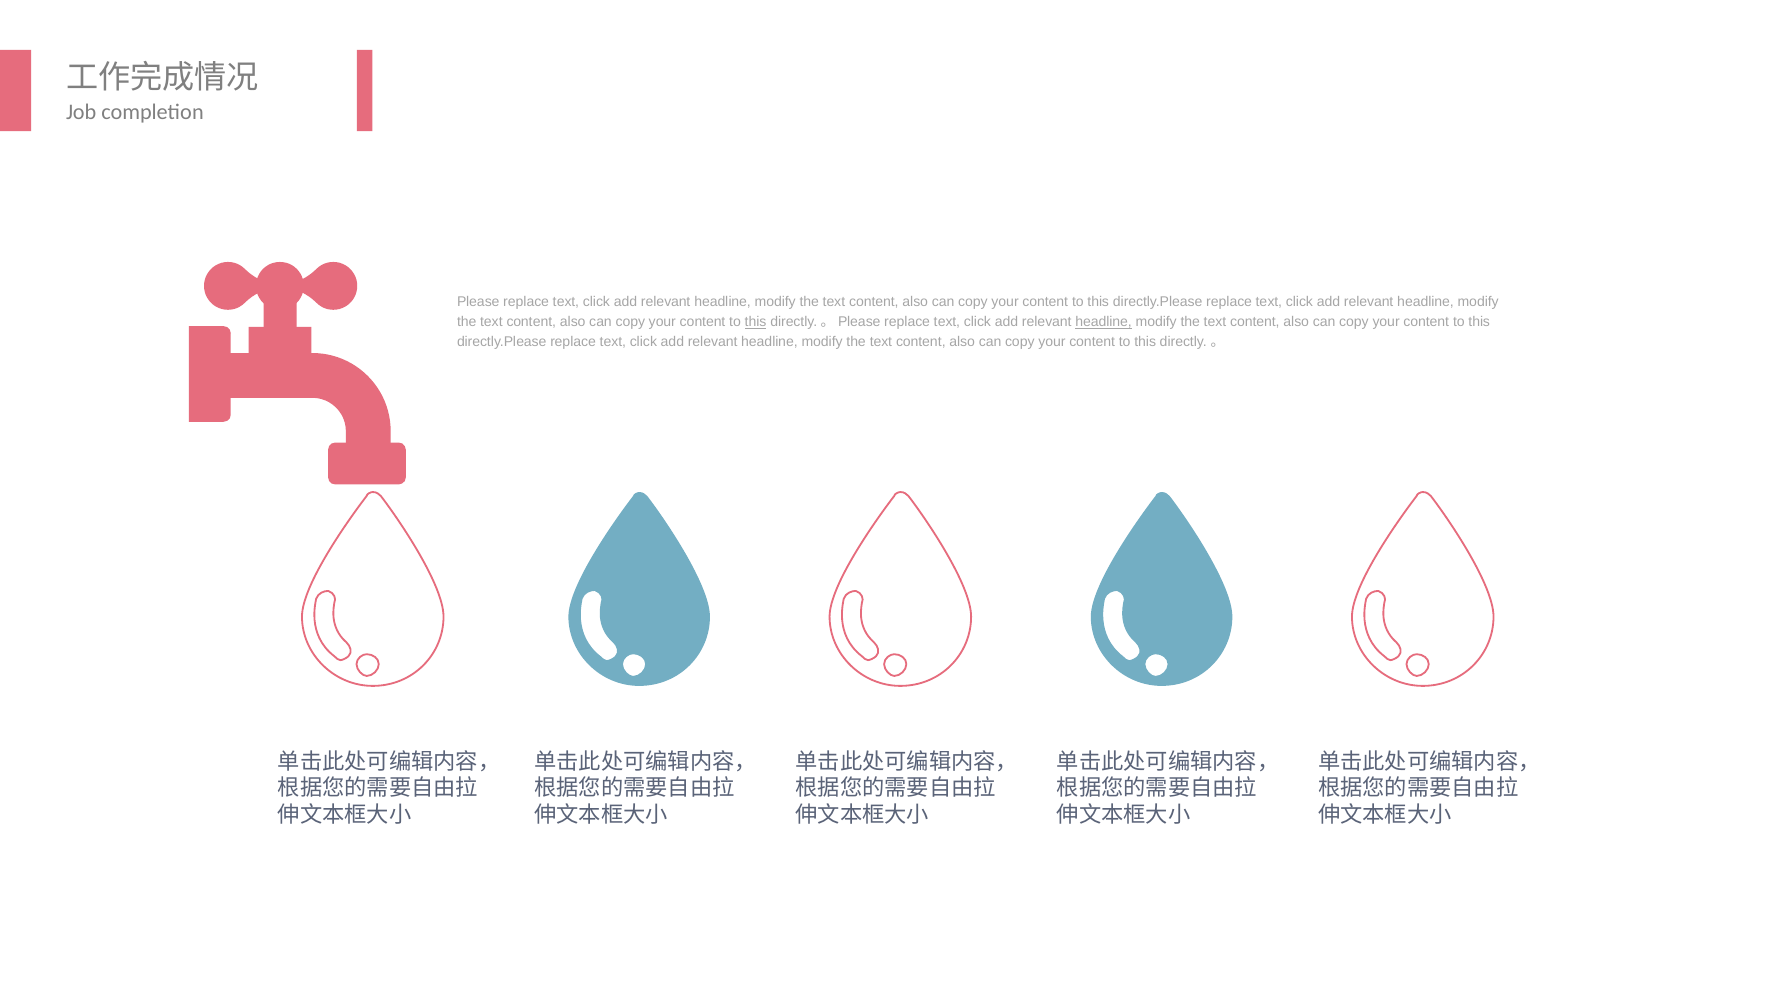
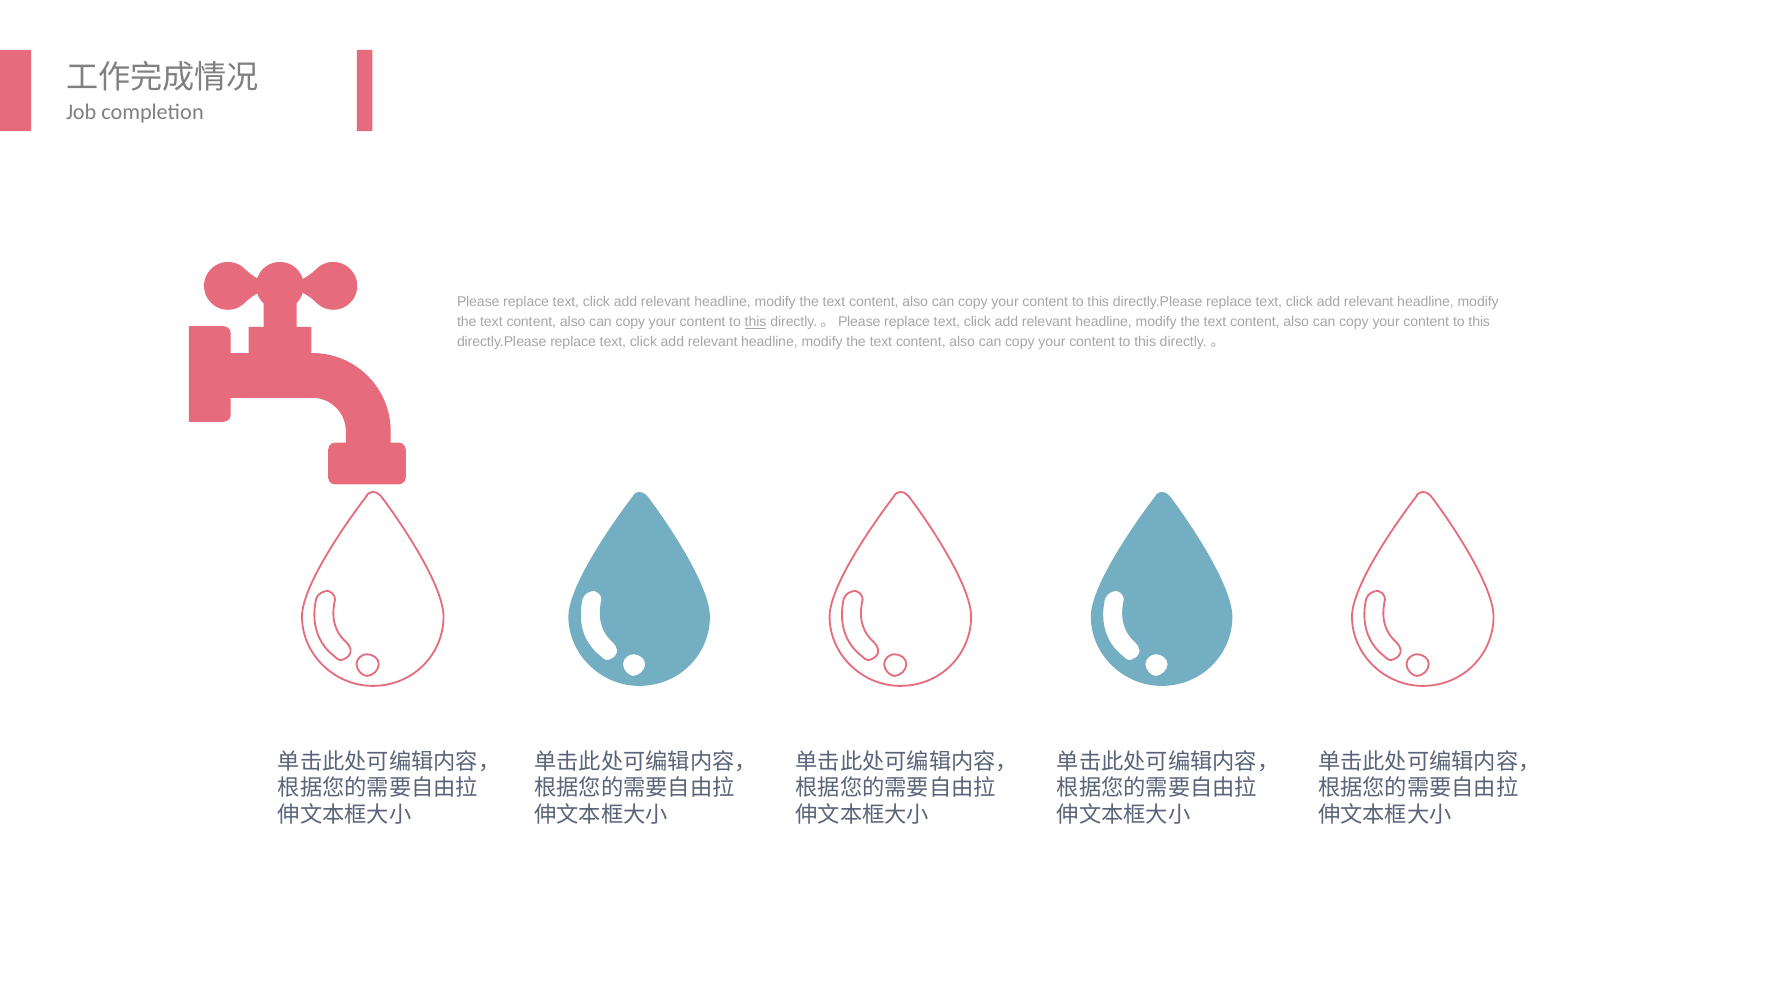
headline at (1104, 322) underline: present -> none
